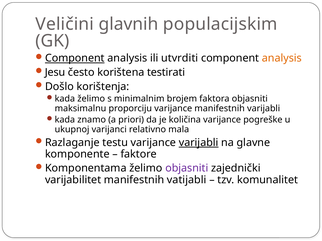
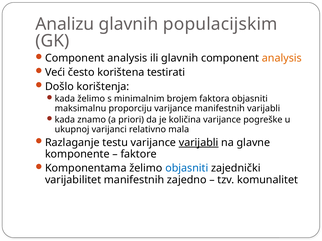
Veličini: Veličini -> Analizu
Component at (75, 58) underline: present -> none
ili utvrditi: utvrditi -> glavnih
Jesu: Jesu -> Veći
objasniti at (187, 169) colour: purple -> blue
vatijabli: vatijabli -> zajedno
